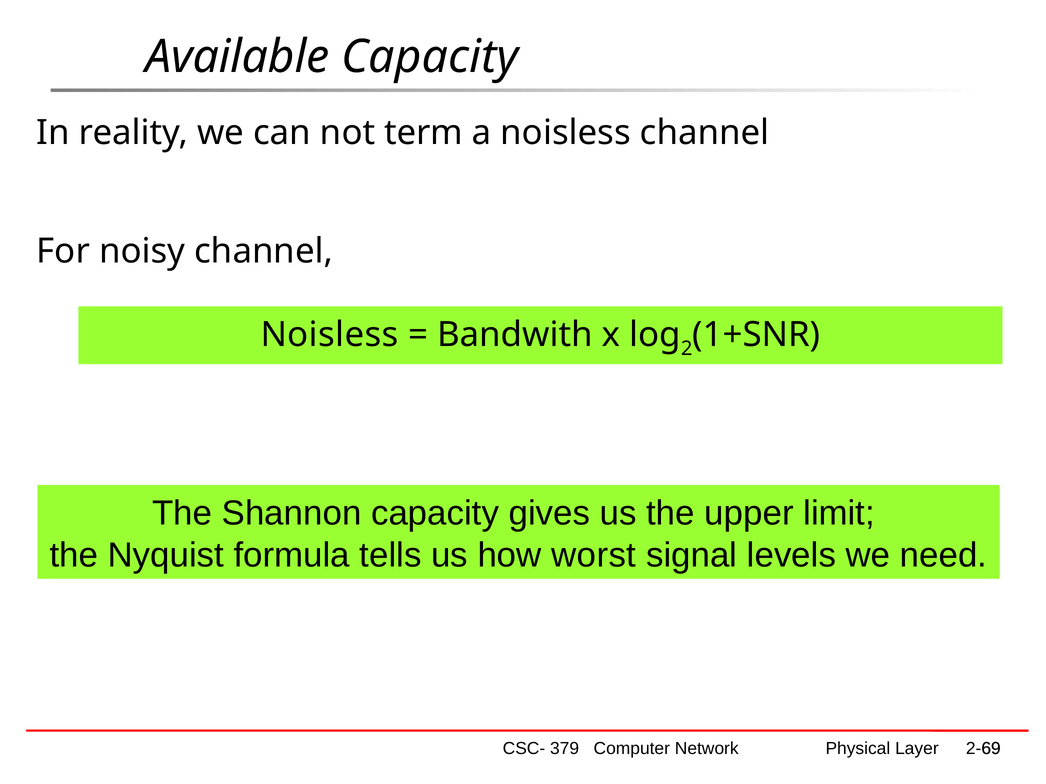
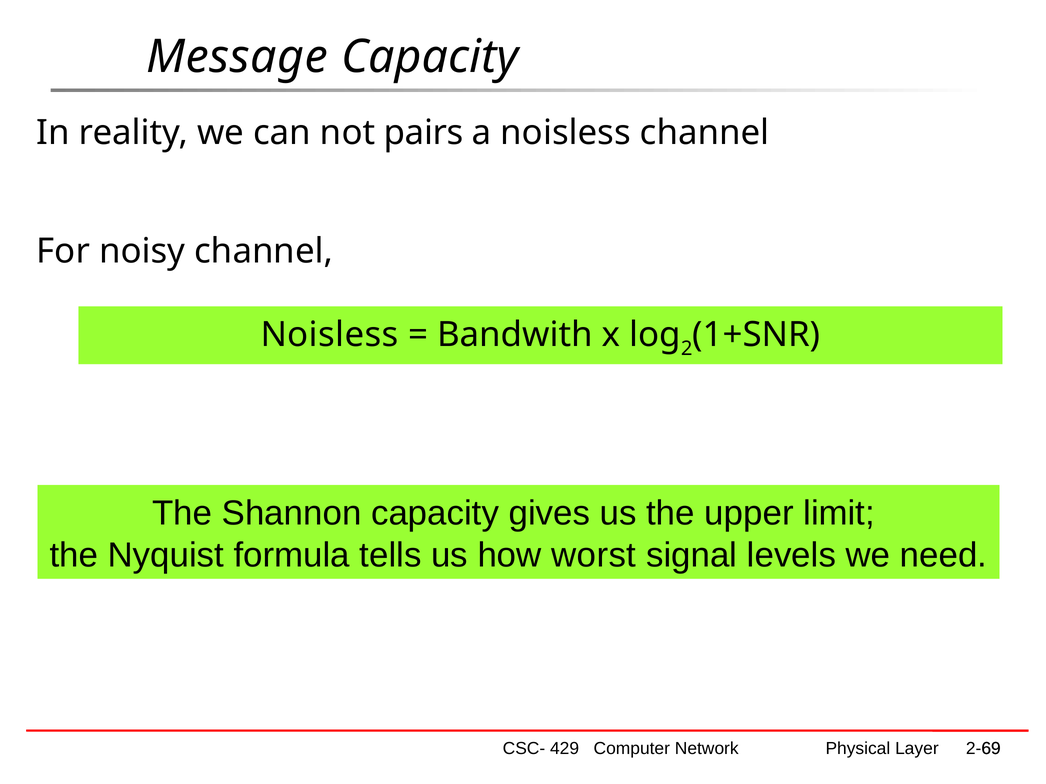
Available: Available -> Message
term: term -> pairs
379: 379 -> 429
